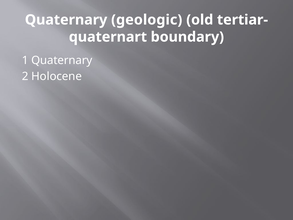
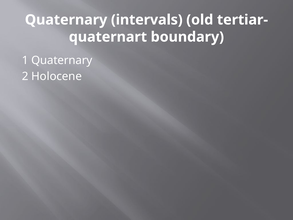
geologic: geologic -> intervals
